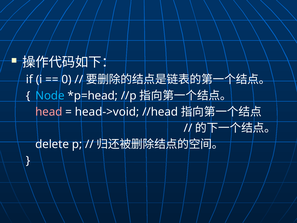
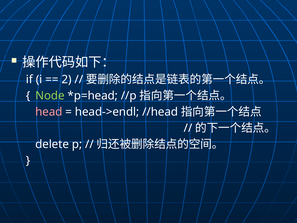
0: 0 -> 2
Node colour: light blue -> light green
head->void: head->void -> head->endl
